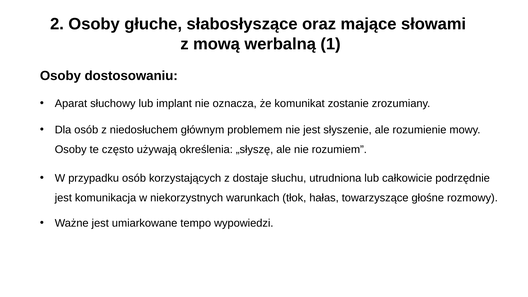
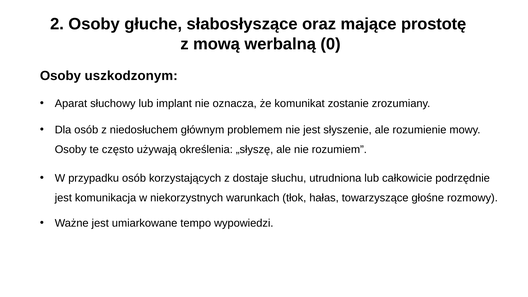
słowami: słowami -> prostotę
1: 1 -> 0
dostosowaniu: dostosowaniu -> uszkodzonym
